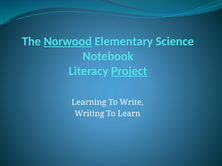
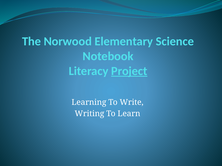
Norwood underline: present -> none
